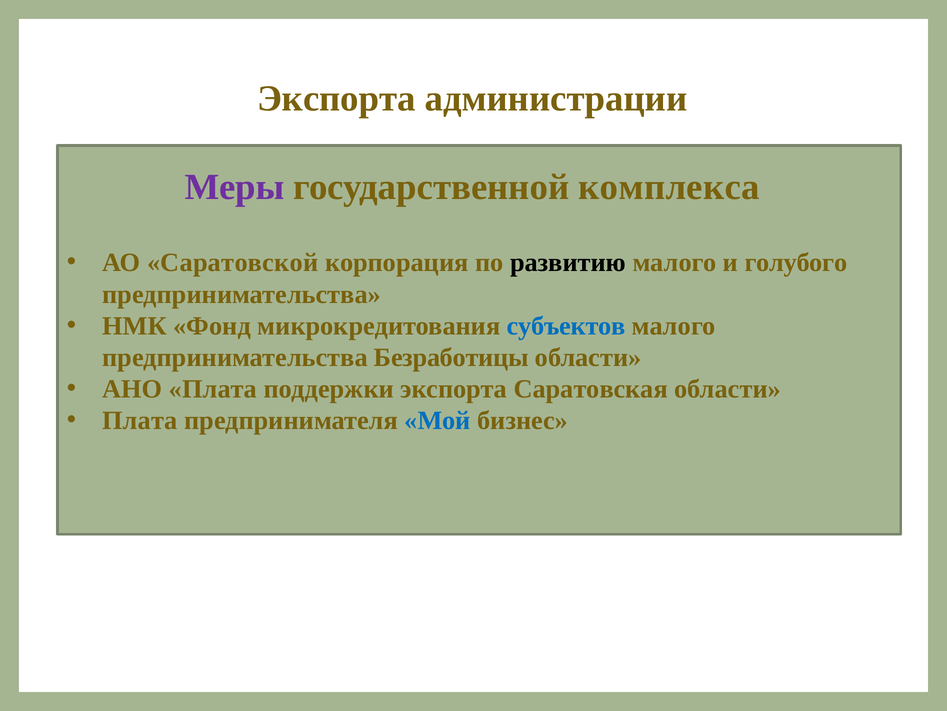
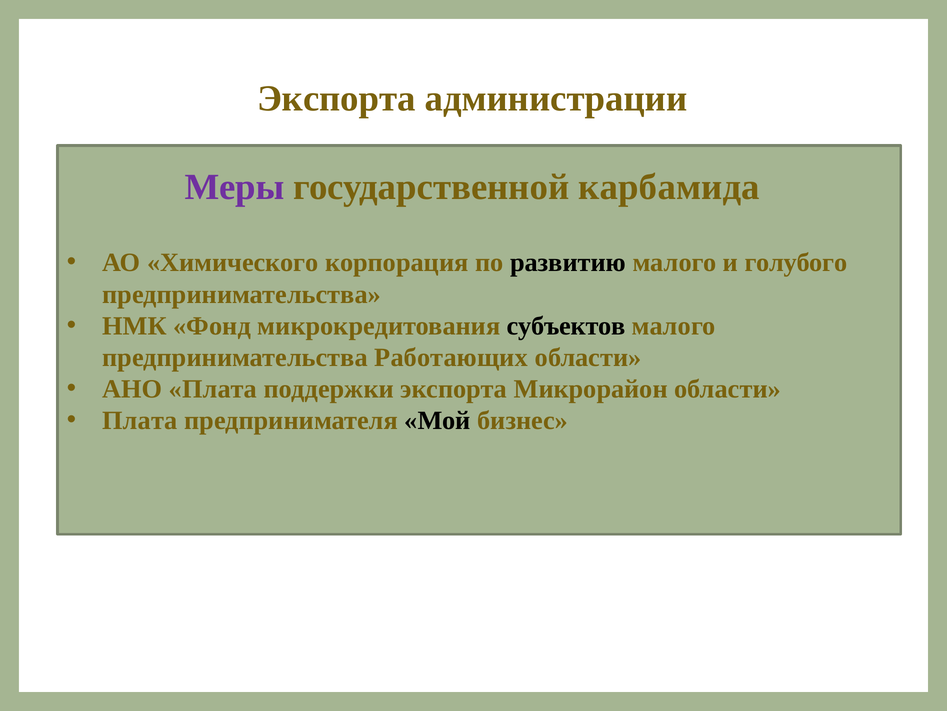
комплекса: комплекса -> карбамида
Саратовской: Саратовской -> Химического
субъектов colour: blue -> black
Безработицы: Безработицы -> Работающих
Саратовская: Саратовская -> Микрорайон
Мой colour: blue -> black
